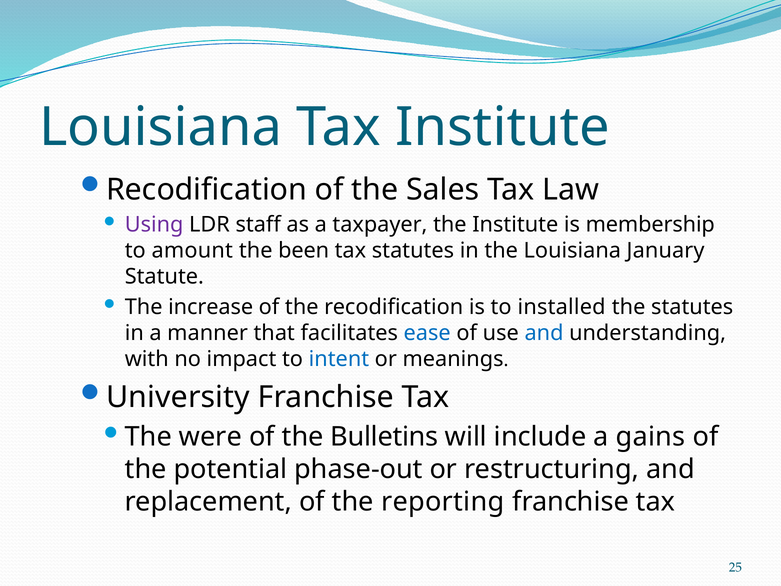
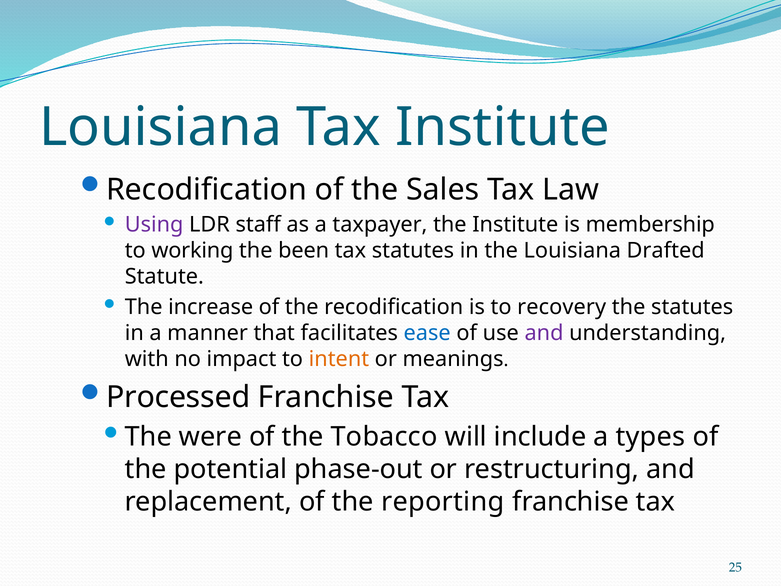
amount: amount -> working
January: January -> Drafted
installed: installed -> recovery
and at (544, 333) colour: blue -> purple
intent colour: blue -> orange
University: University -> Processed
Bulletins: Bulletins -> Tobacco
gains: gains -> types
